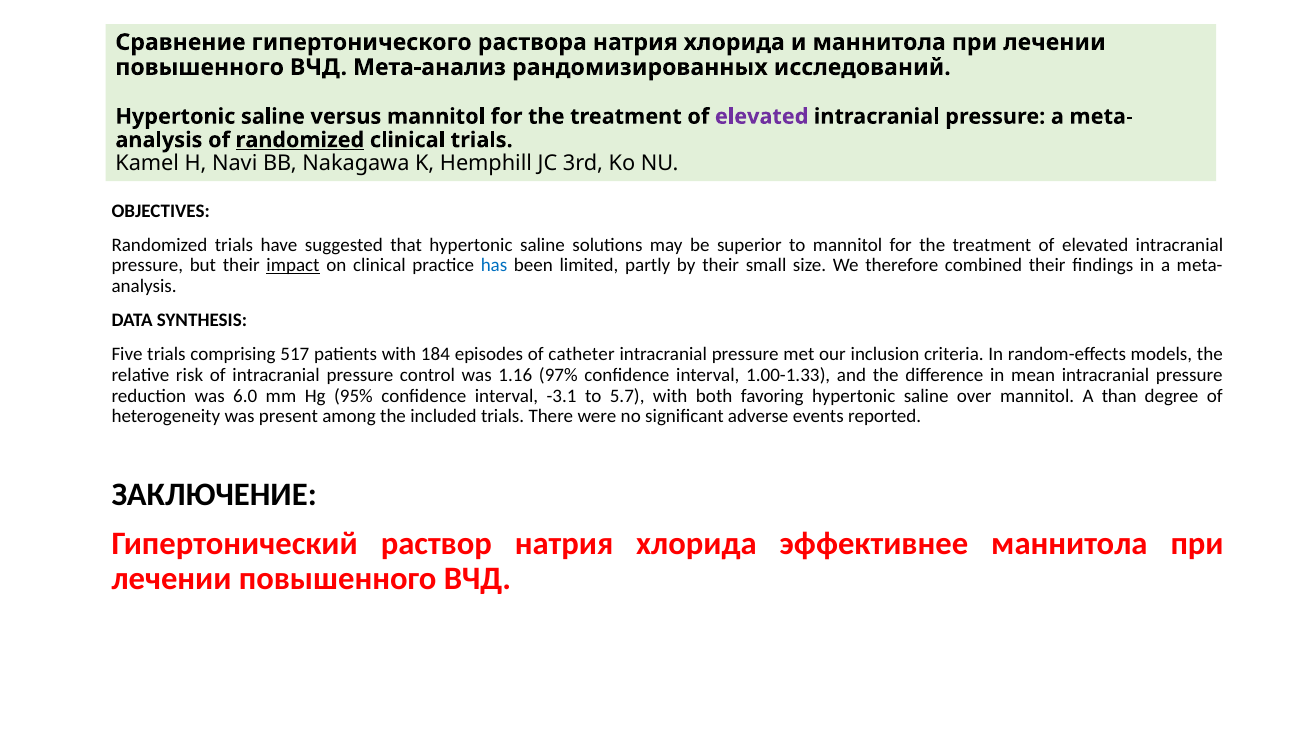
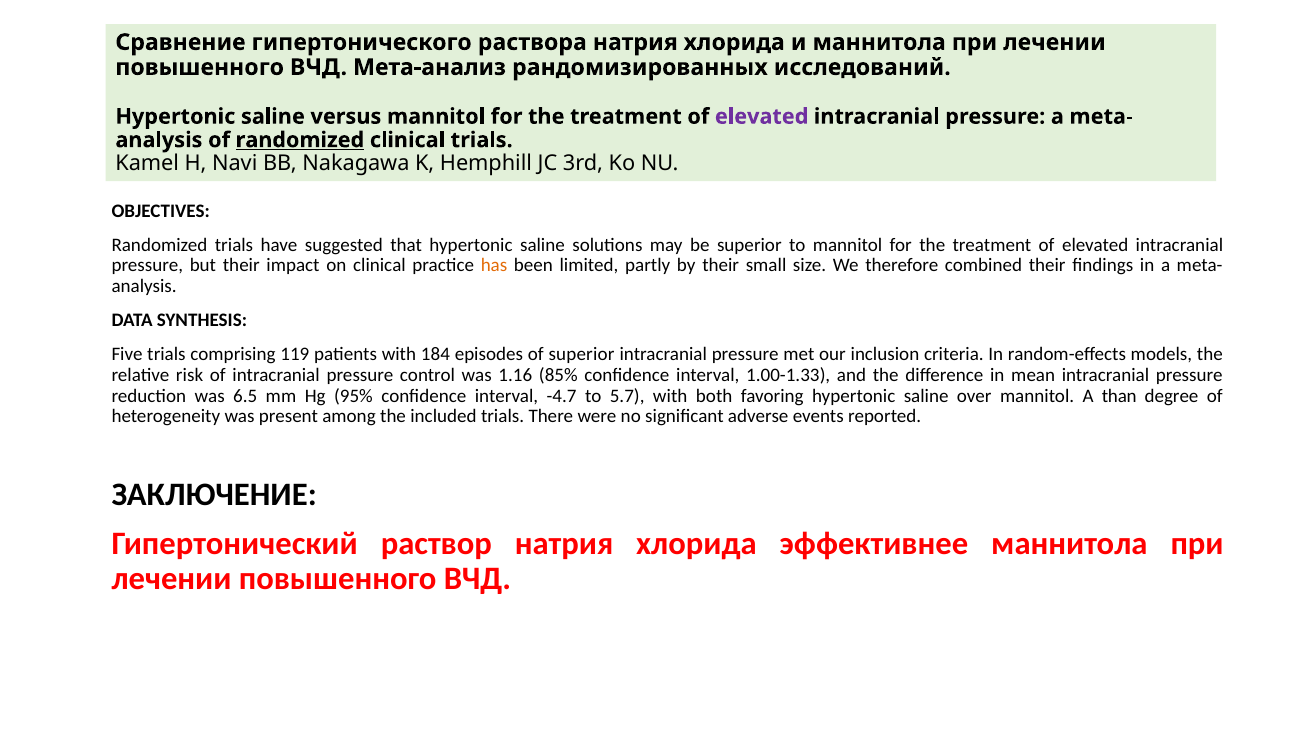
impact underline: present -> none
has colour: blue -> orange
517: 517 -> 119
of catheter: catheter -> superior
97%: 97% -> 85%
6.0: 6.0 -> 6.5
-3.1: -3.1 -> -4.7
